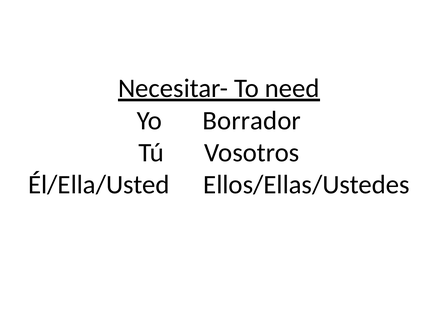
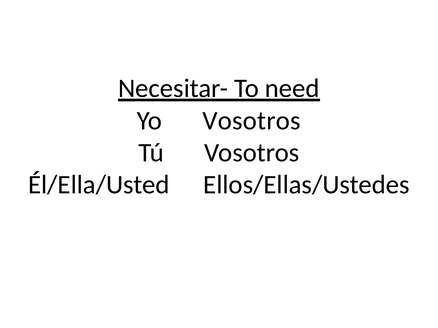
Yo Borrador: Borrador -> Vosotros
